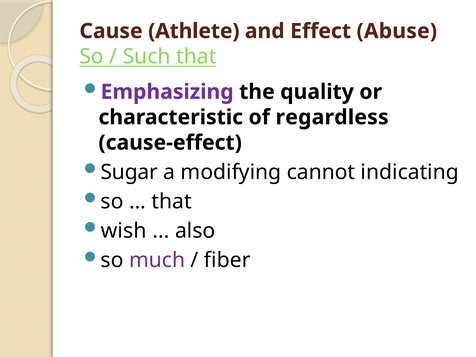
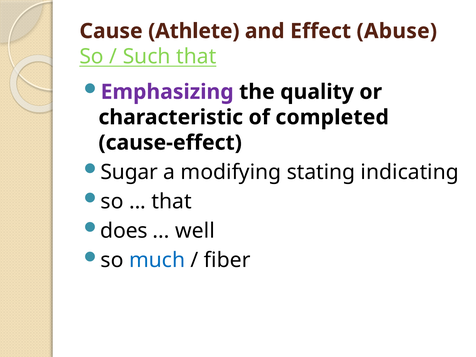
regardless: regardless -> completed
cannot: cannot -> stating
wish: wish -> does
also: also -> well
much colour: purple -> blue
